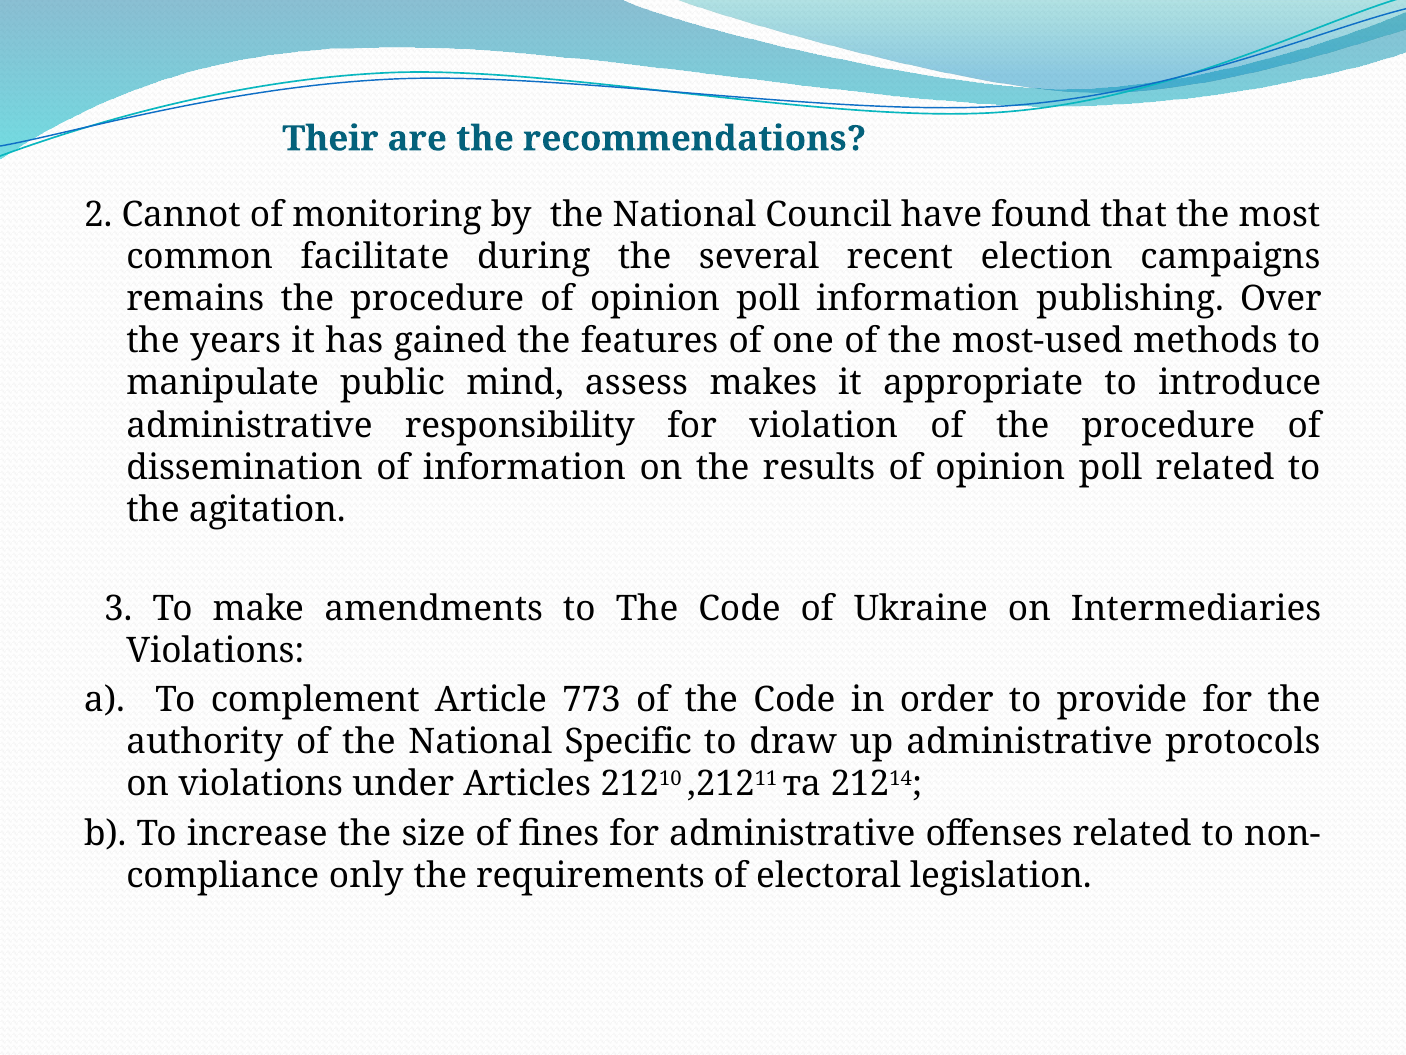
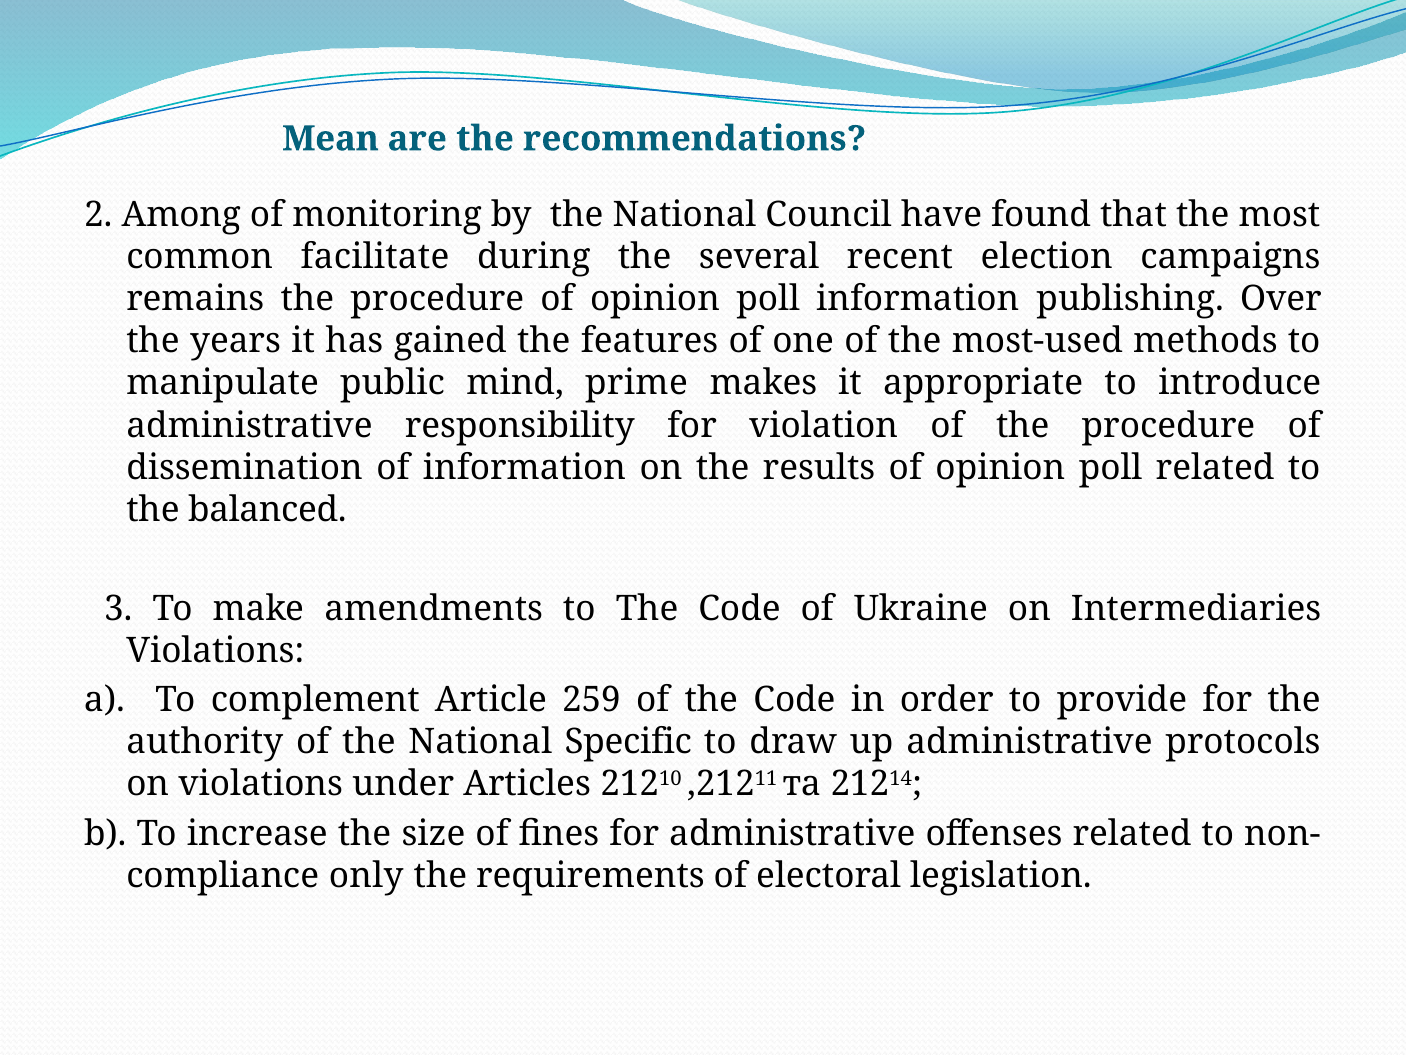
Their: Their -> Mean
Cannot: Cannot -> Among
assess: assess -> prime
agitation: agitation -> balanced
773: 773 -> 259
